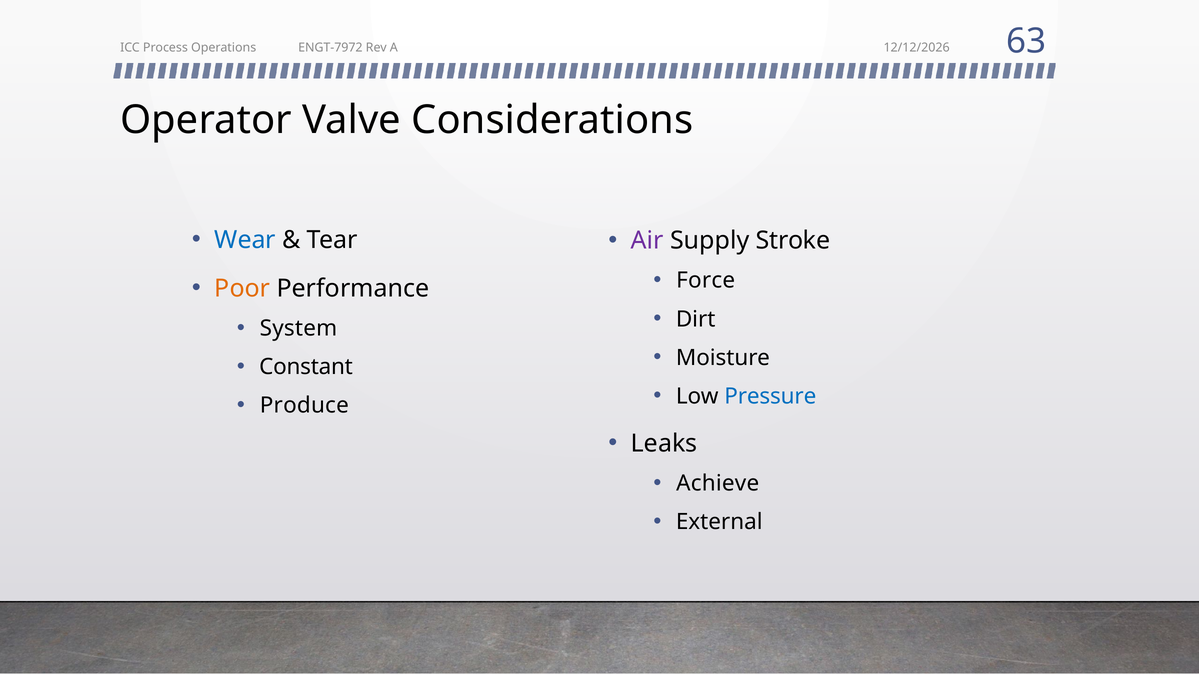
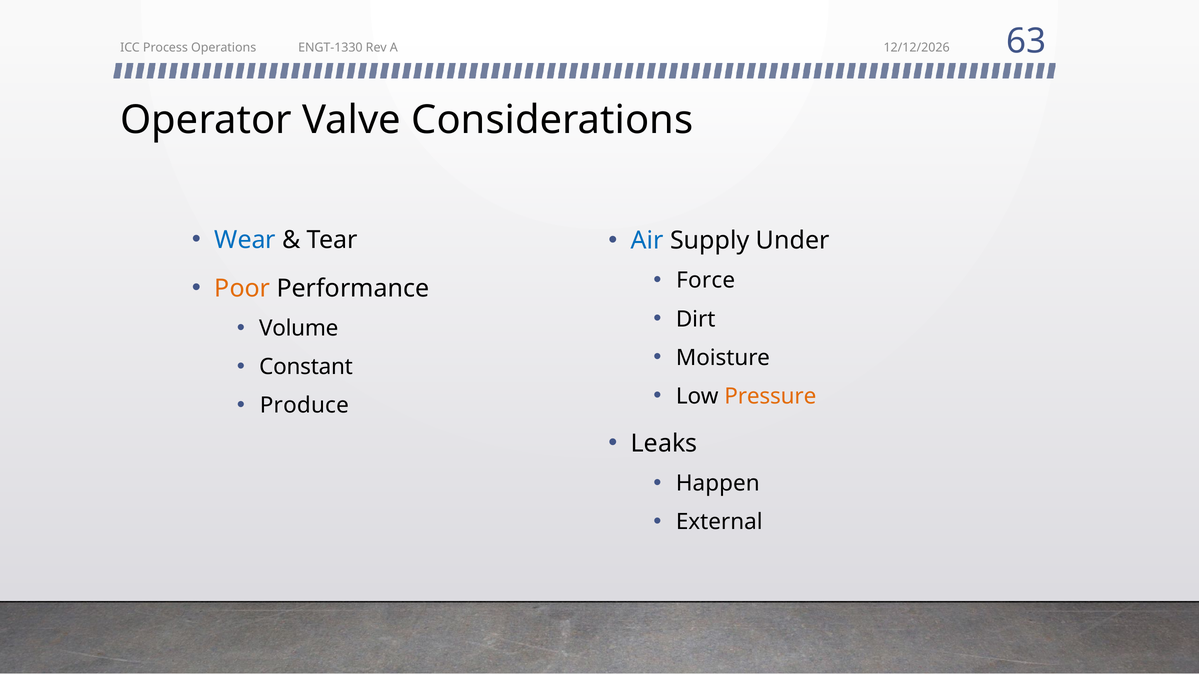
ENGT-7972: ENGT-7972 -> ENGT-1330
Air colour: purple -> blue
Stroke: Stroke -> Under
System: System -> Volume
Pressure colour: blue -> orange
Achieve: Achieve -> Happen
